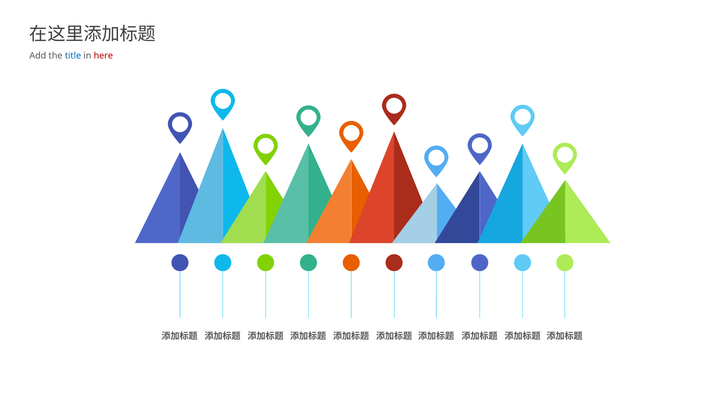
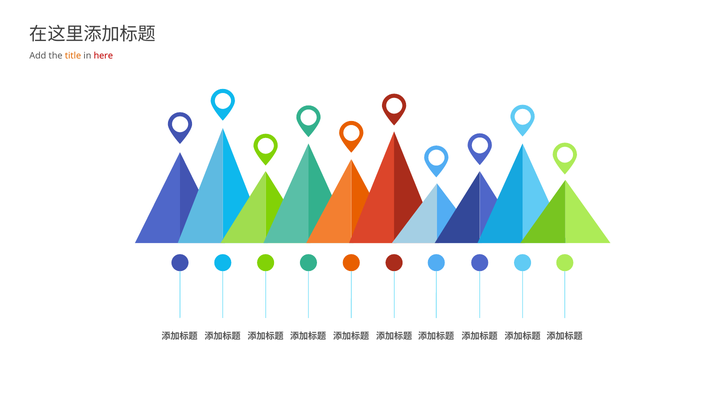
title colour: blue -> orange
